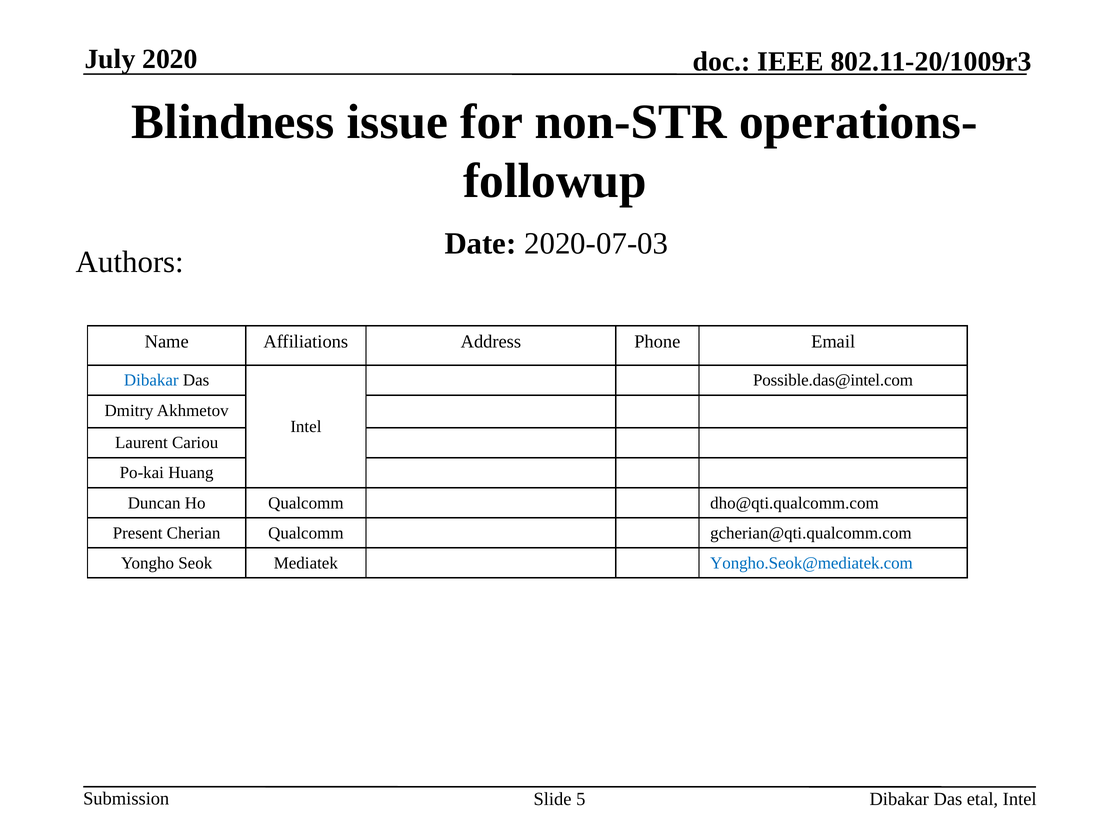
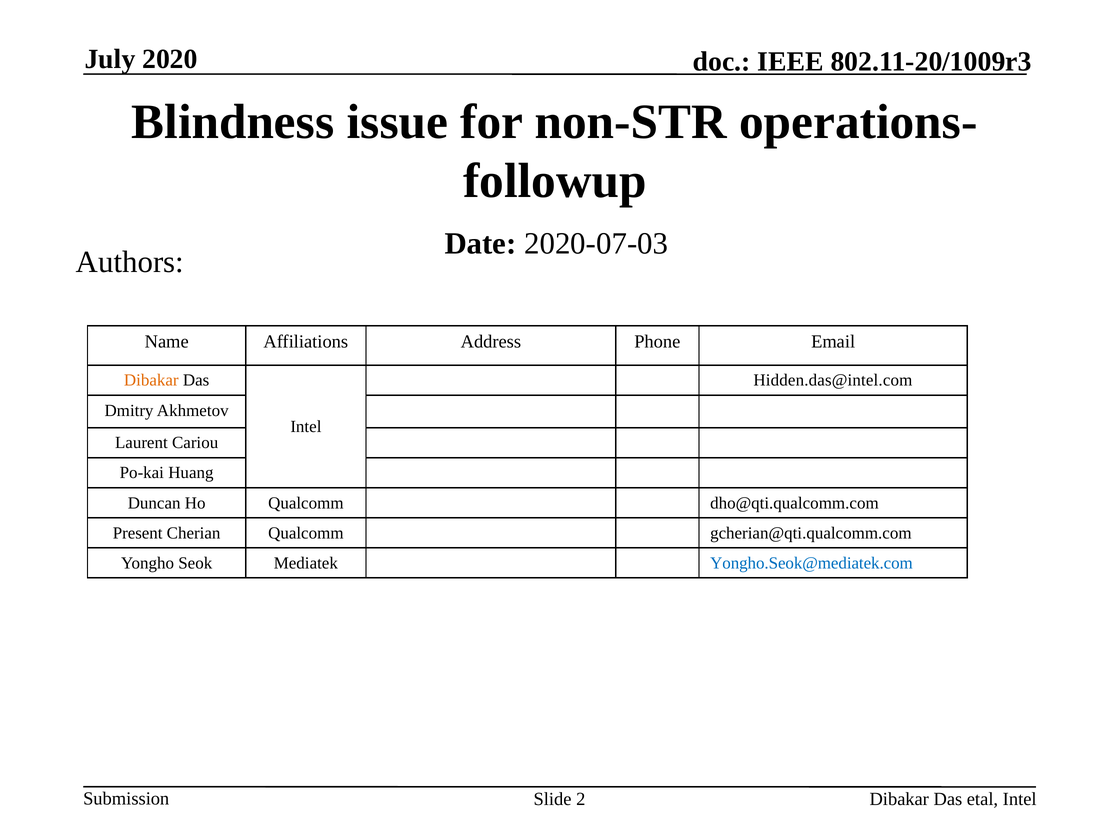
Dibakar at (151, 380) colour: blue -> orange
Possible.das@intel.com: Possible.das@intel.com -> Hidden.das@intel.com
5: 5 -> 2
